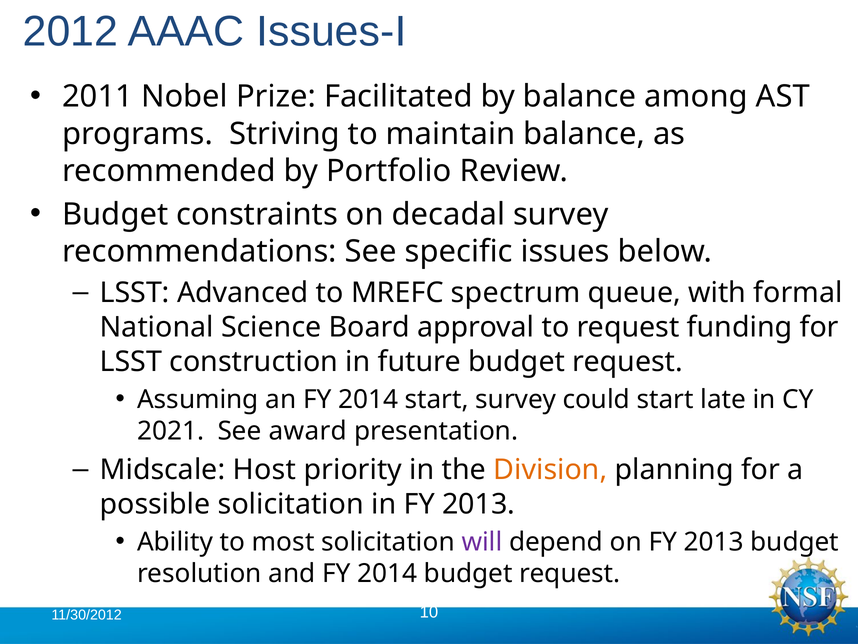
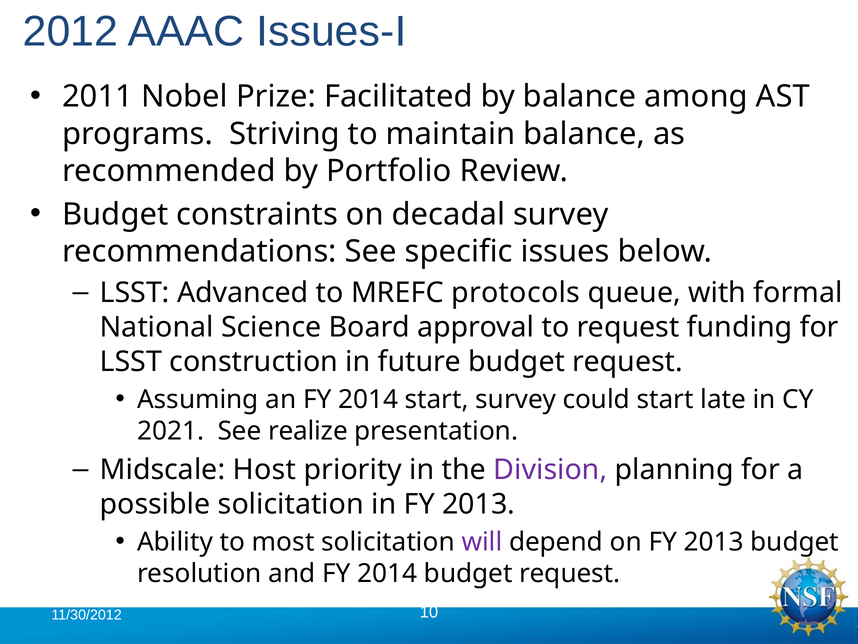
spectrum: spectrum -> protocols
award: award -> realize
Division colour: orange -> purple
